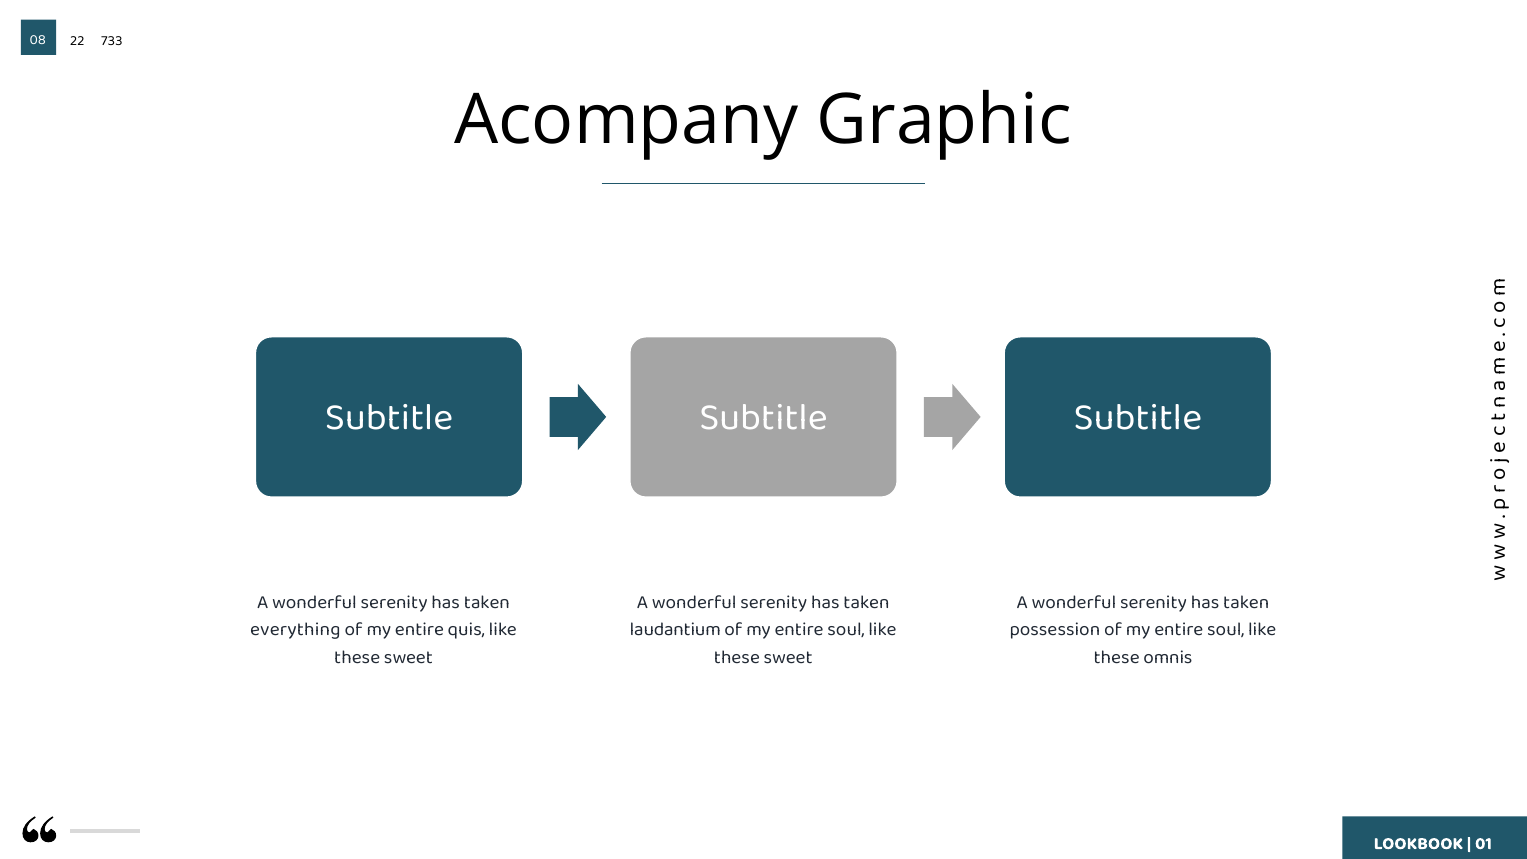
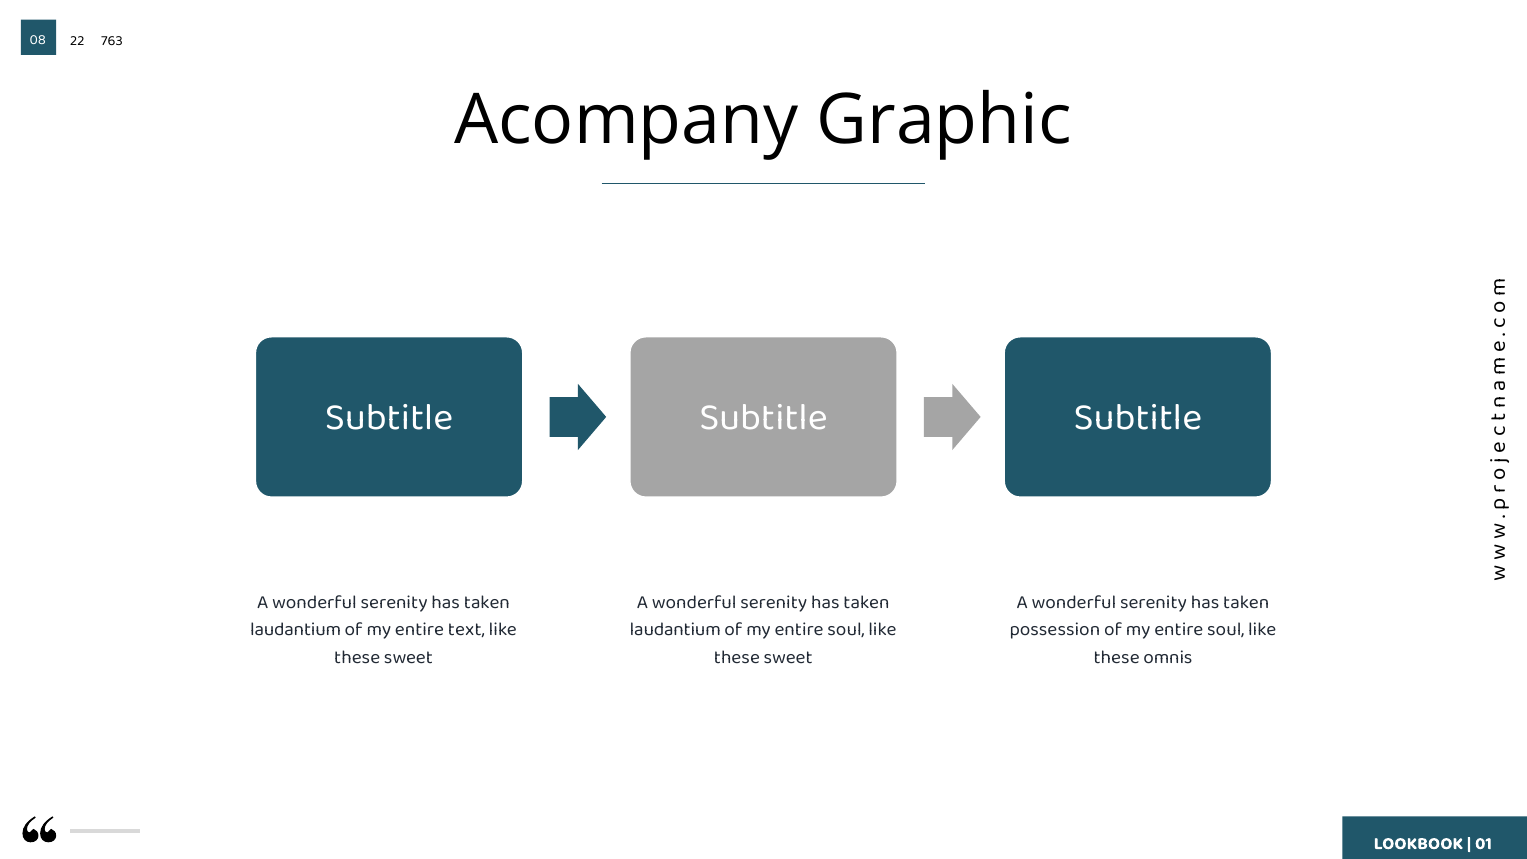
733: 733 -> 763
everything at (295, 629): everything -> laudantium
quis: quis -> text
